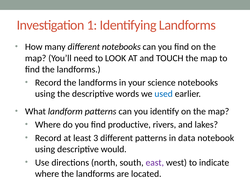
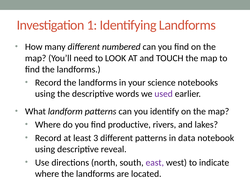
different notebooks: notebooks -> numbered
used colour: blue -> purple
would: would -> reveal
